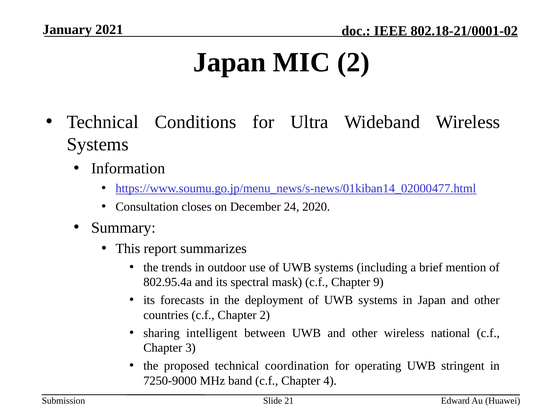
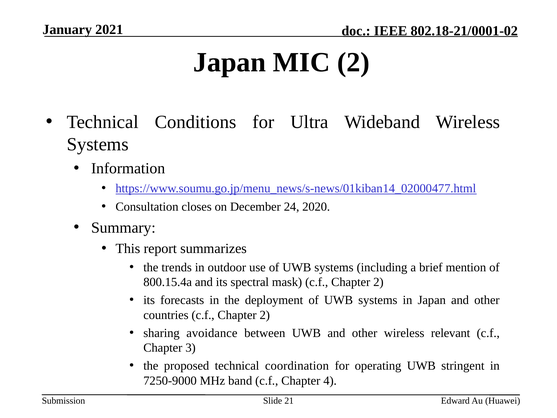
802.95.4a: 802.95.4a -> 800.15.4a
mask c.f Chapter 9: 9 -> 2
intelligent: intelligent -> avoidance
national: national -> relevant
